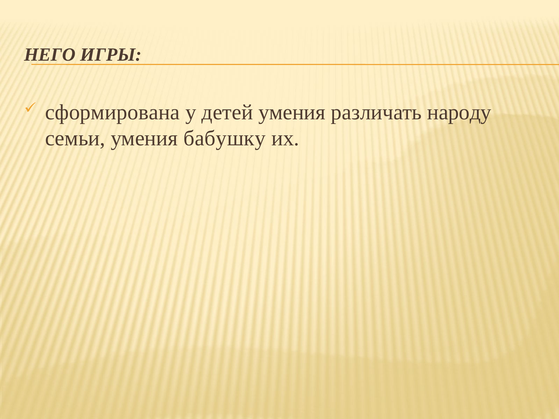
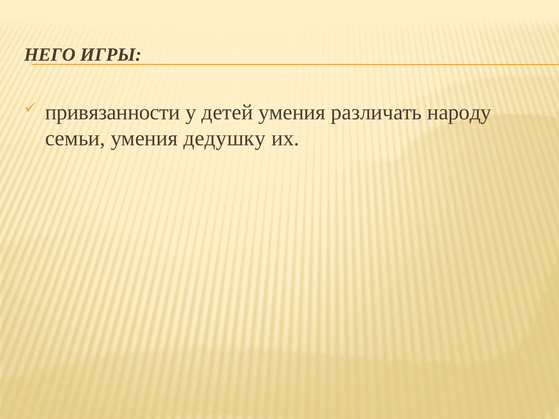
сформирована: сформирована -> привязанности
бабушку: бабушку -> дедушку
